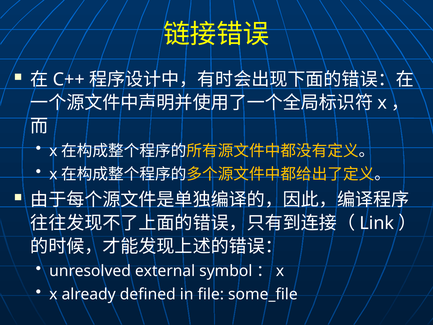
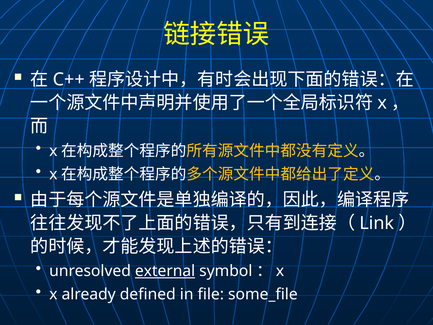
external underline: none -> present
